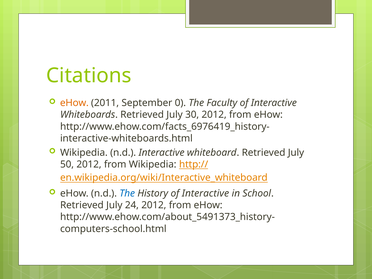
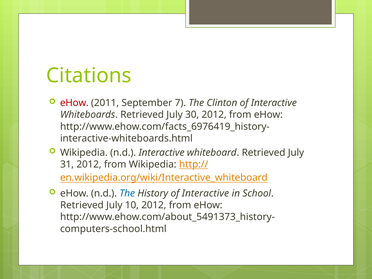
eHow at (74, 103) colour: orange -> red
0: 0 -> 7
Faculty: Faculty -> Clinton
50: 50 -> 31
24: 24 -> 10
